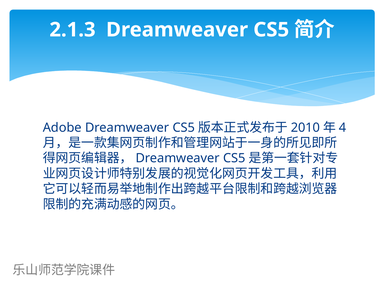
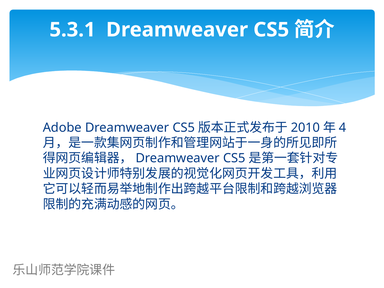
2.1.3: 2.1.3 -> 5.3.1
